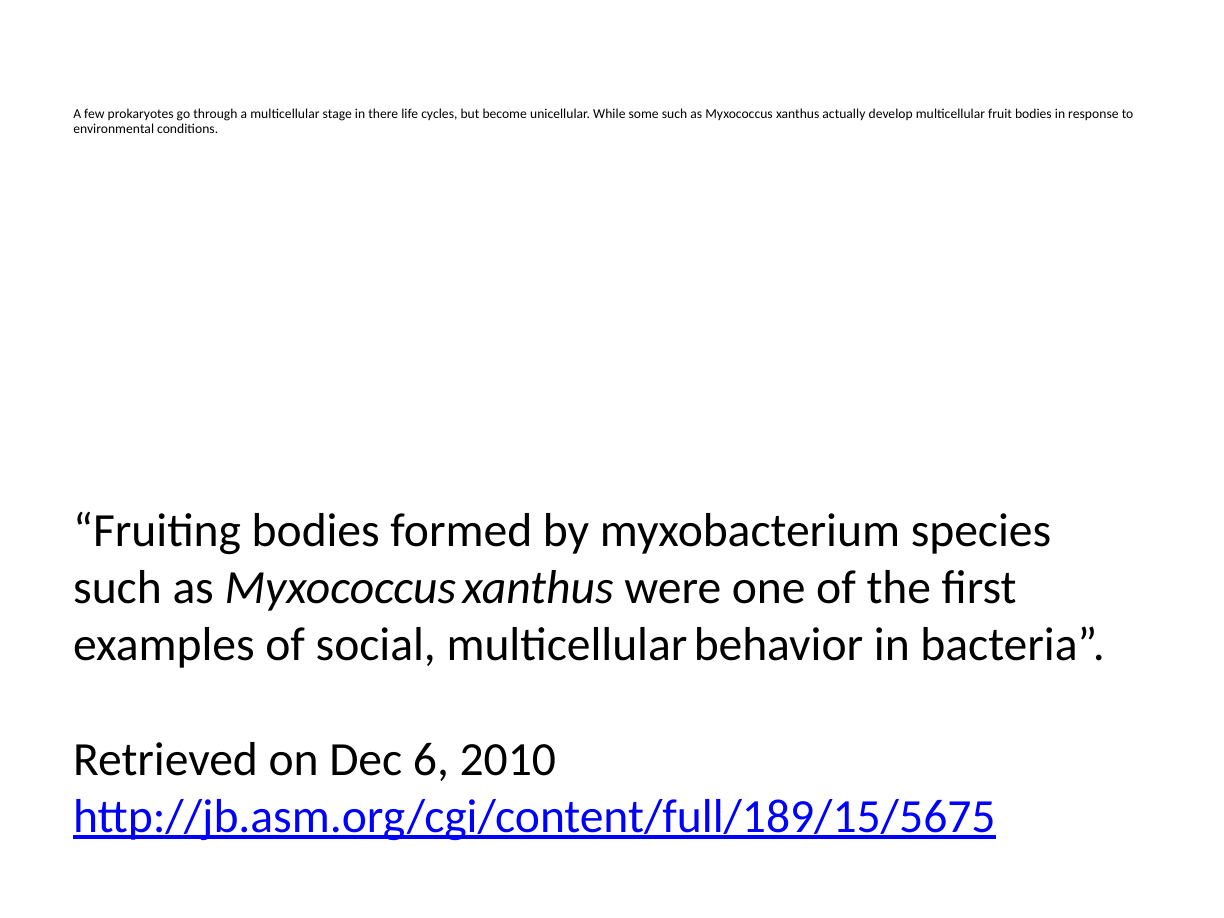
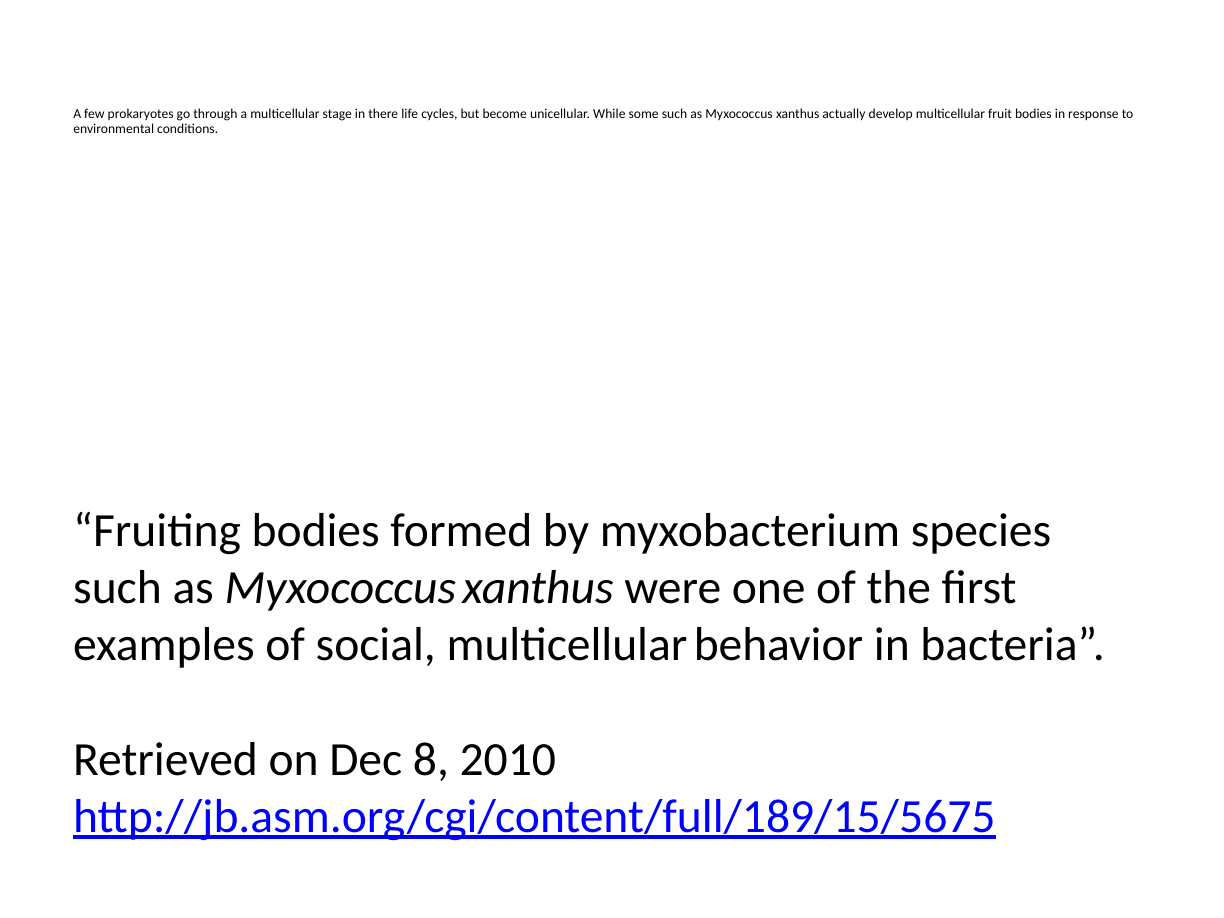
6: 6 -> 8
